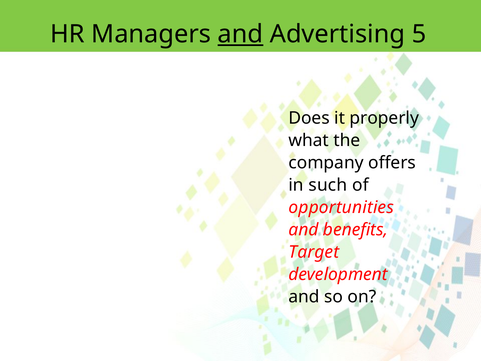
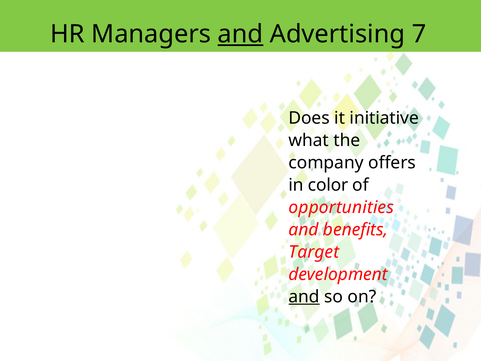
5: 5 -> 7
properly: properly -> initiative
such: such -> color
and at (304, 296) underline: none -> present
